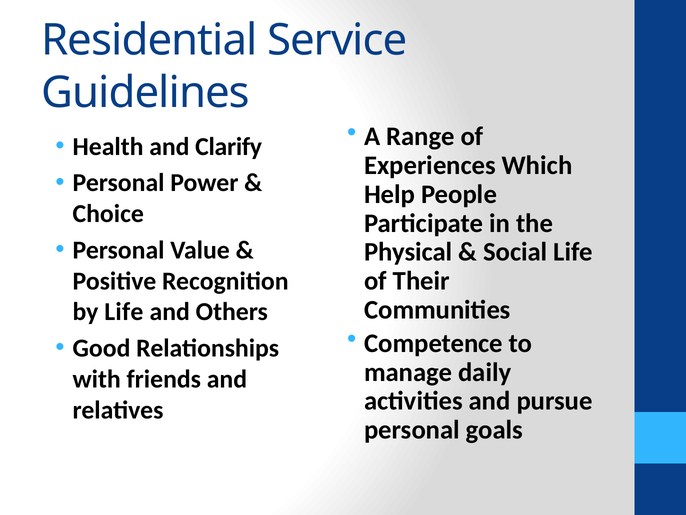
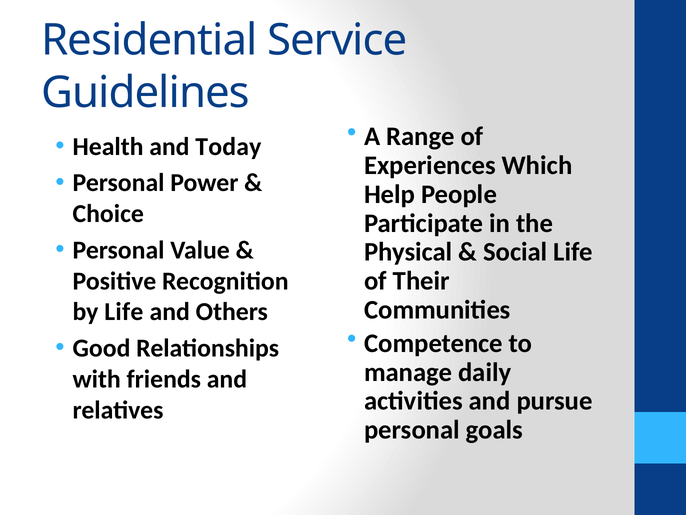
Clarify: Clarify -> Today
